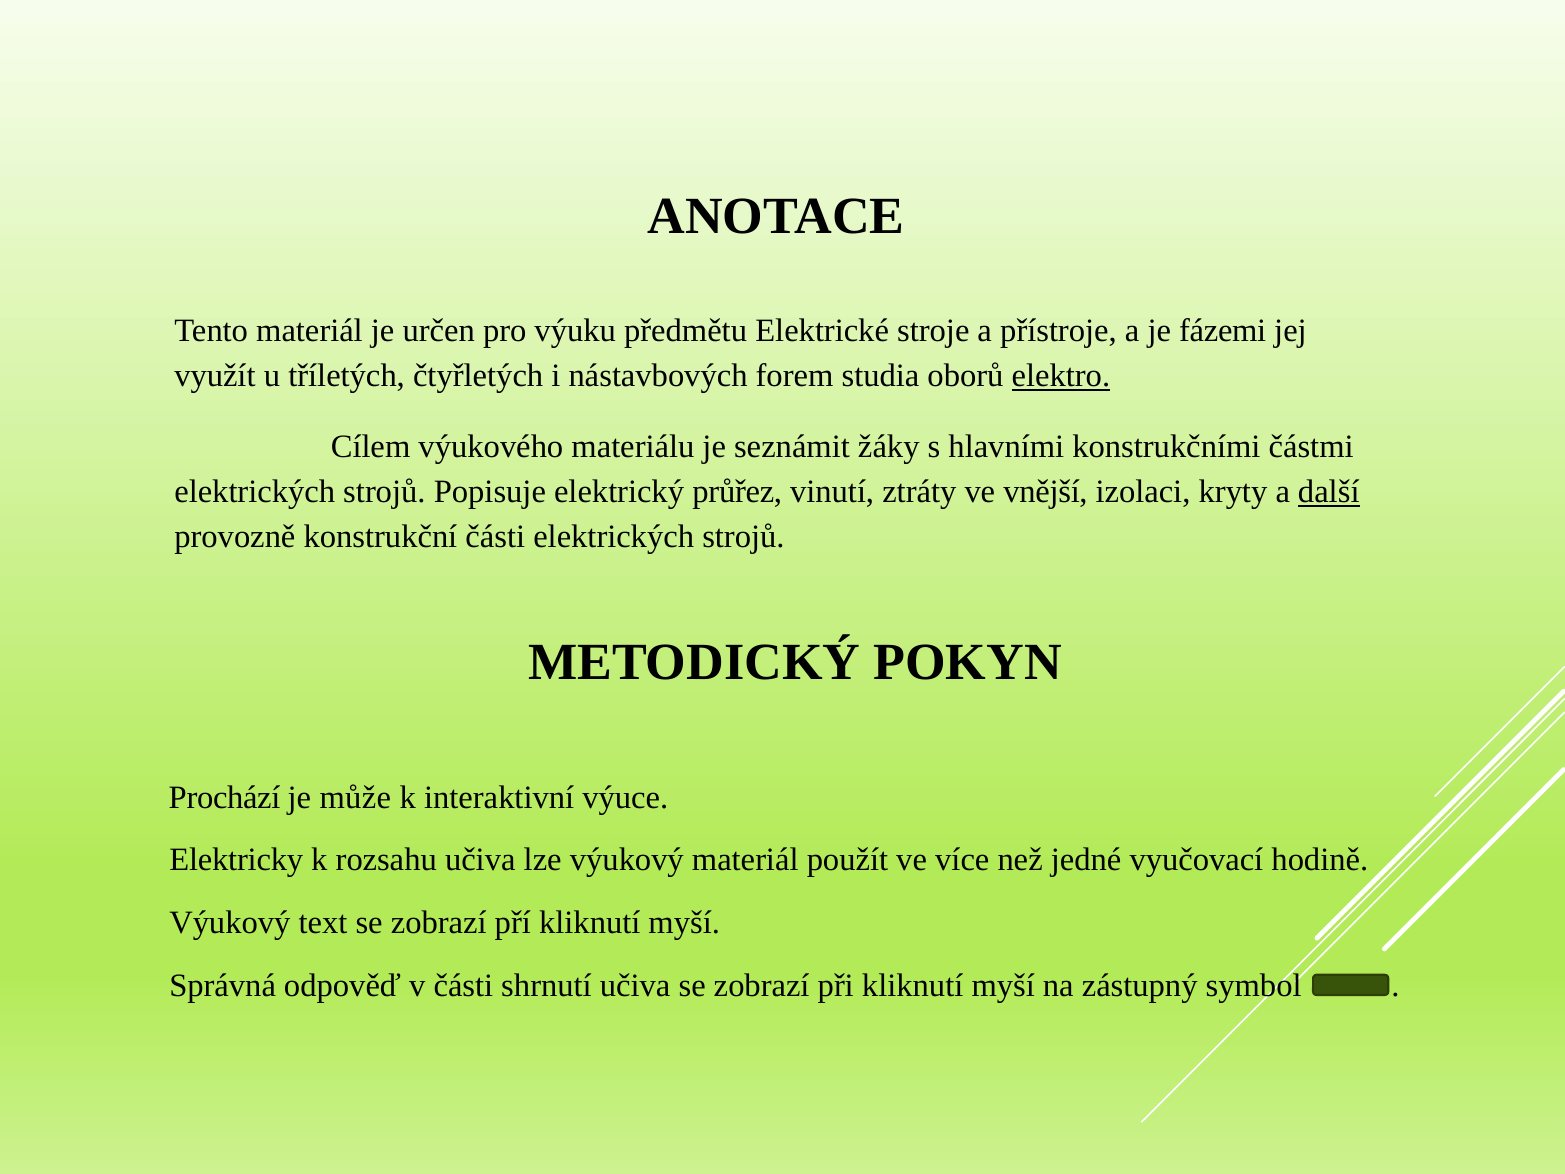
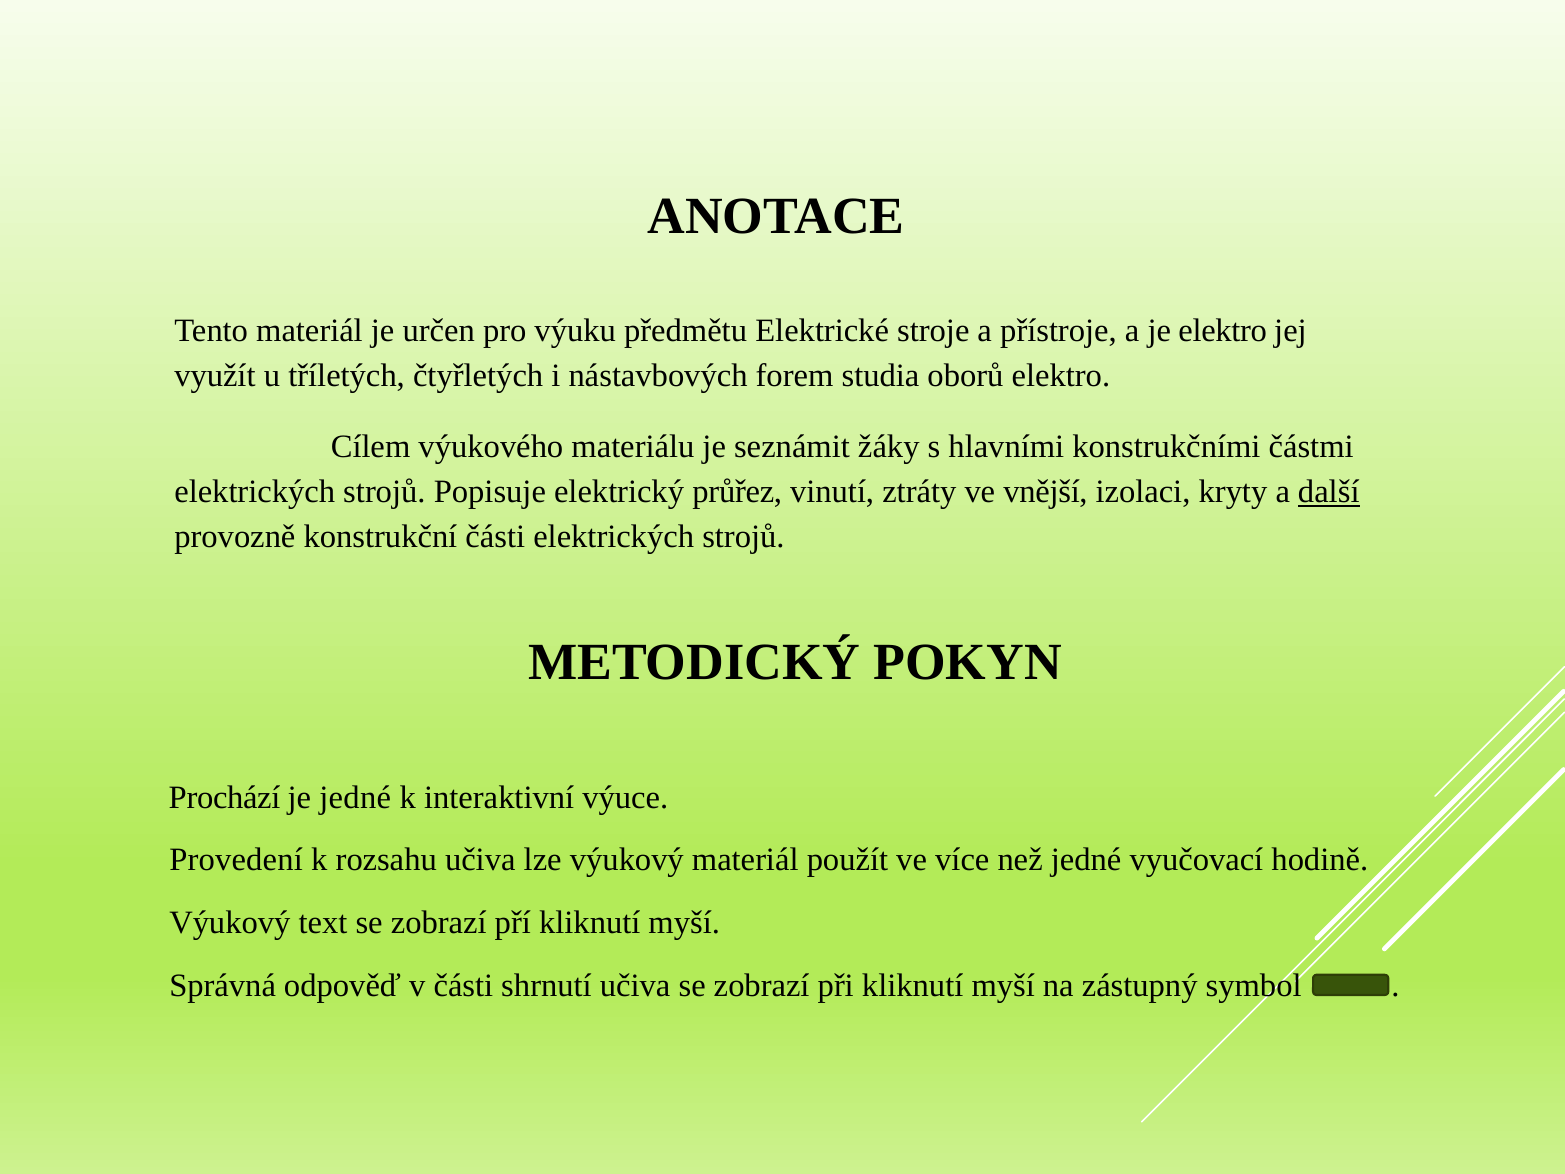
je fázemi: fázemi -> elektro
elektro at (1061, 376) underline: present -> none
je může: může -> jedné
Elektricky: Elektricky -> Provedení
